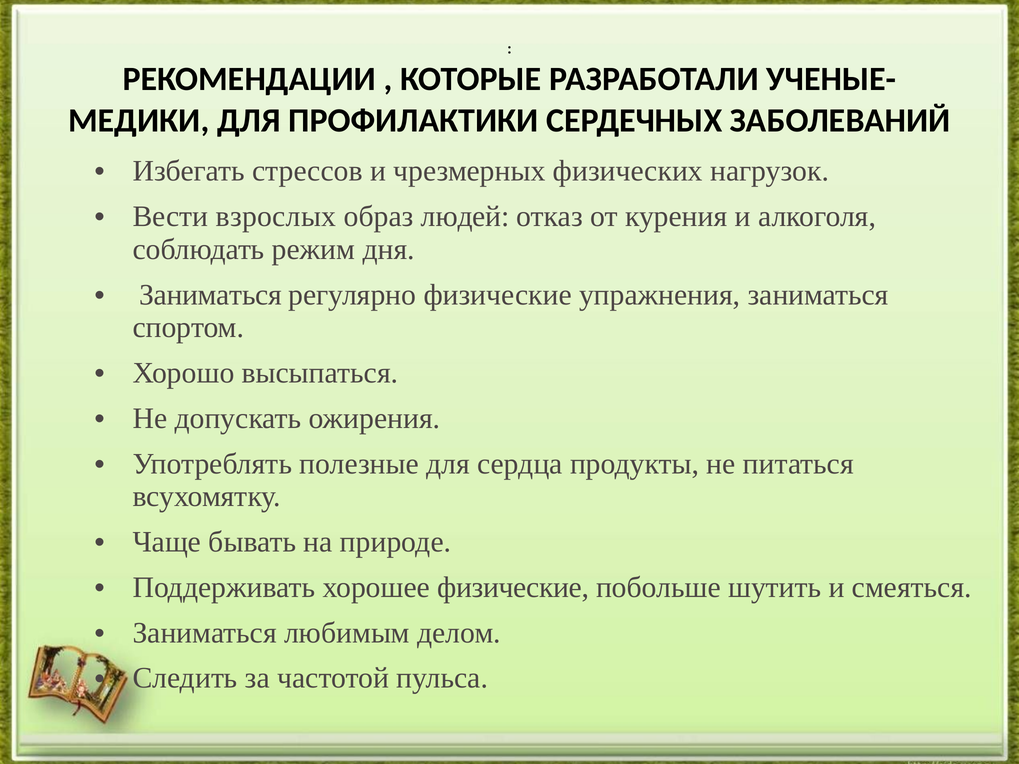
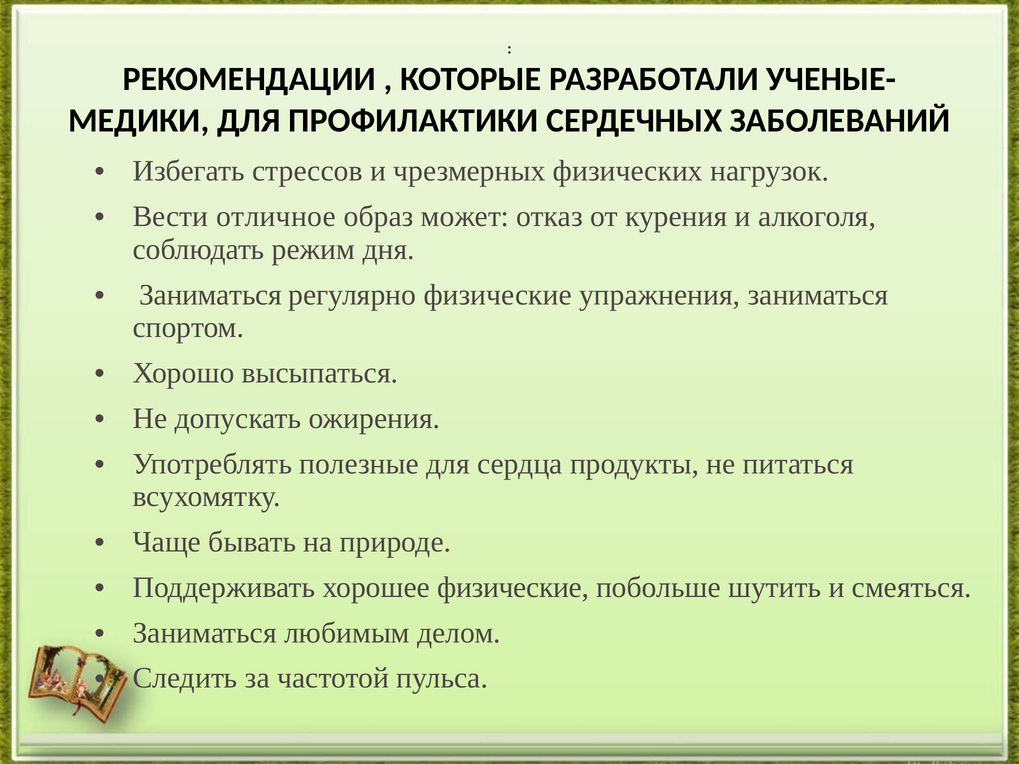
взрослых: взрослых -> отличное
людей: людей -> может
